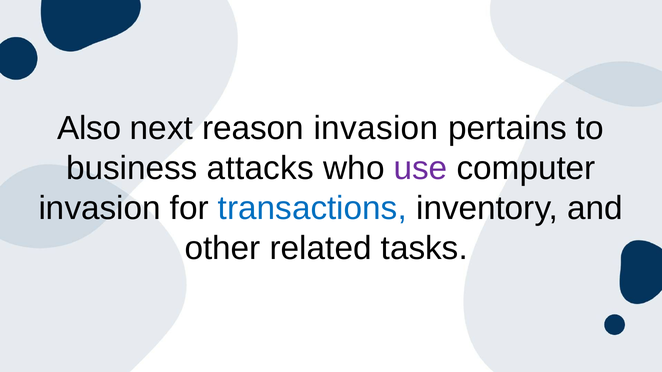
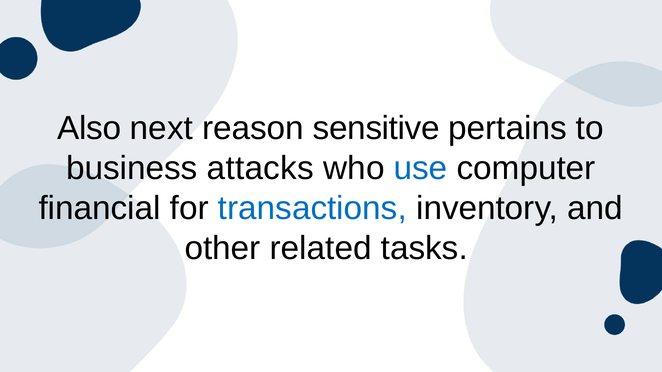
reason invasion: invasion -> sensitive
use colour: purple -> blue
invasion at (100, 209): invasion -> financial
